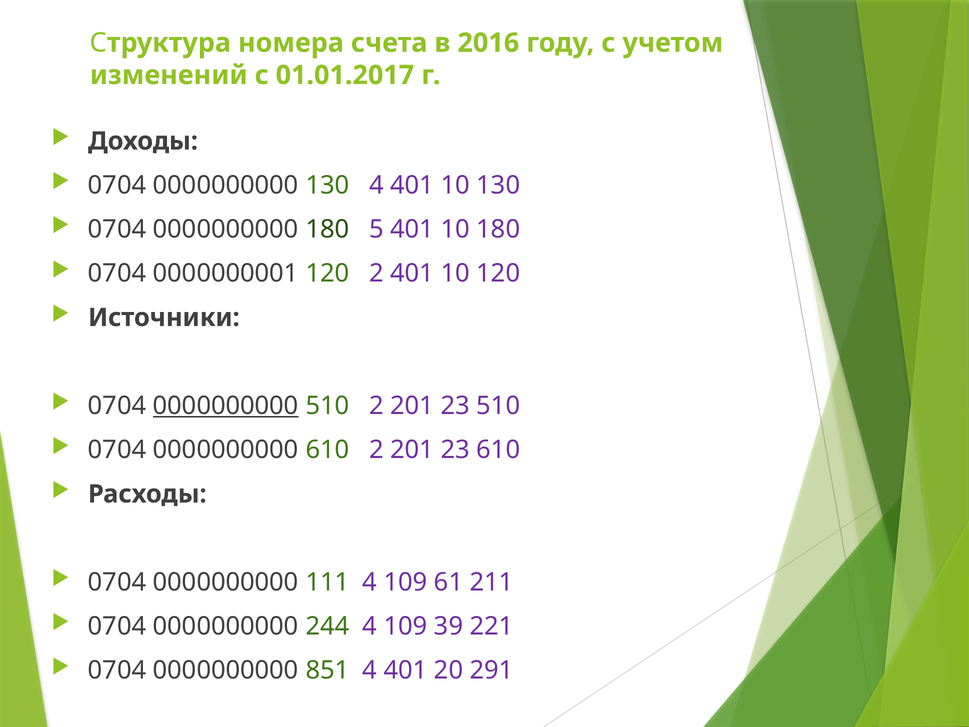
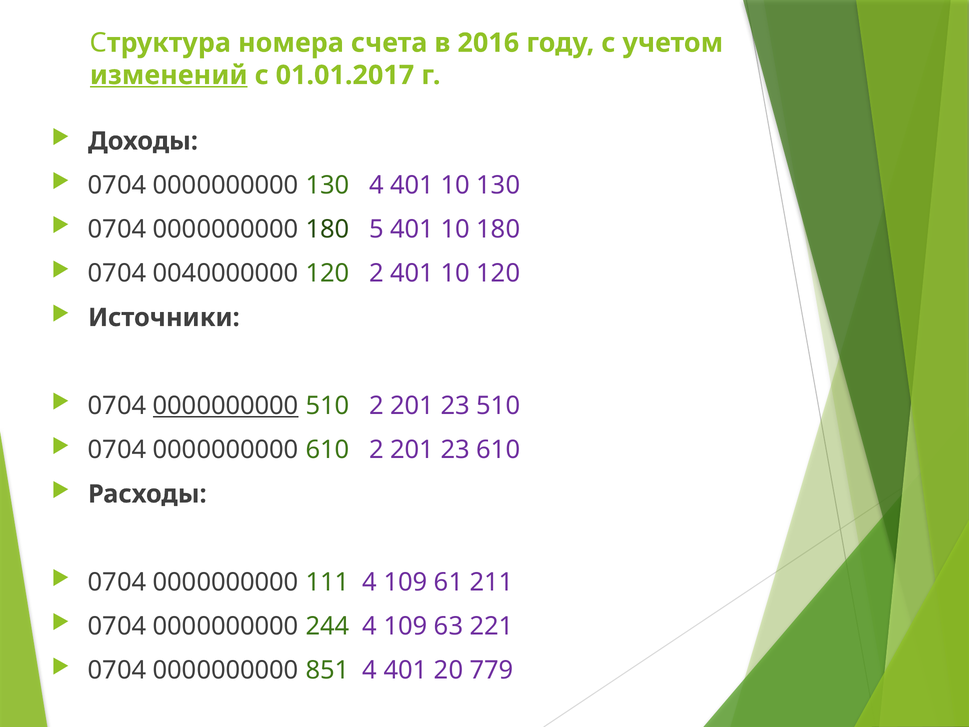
изменений underline: none -> present
0000000001: 0000000001 -> 0040000000
39: 39 -> 63
291: 291 -> 779
